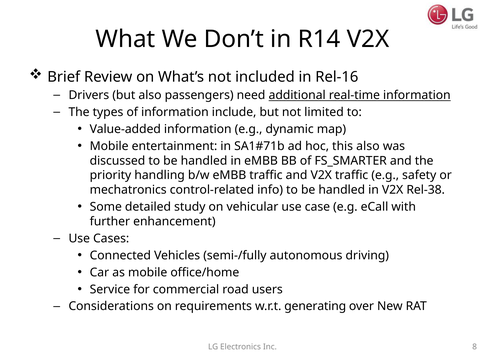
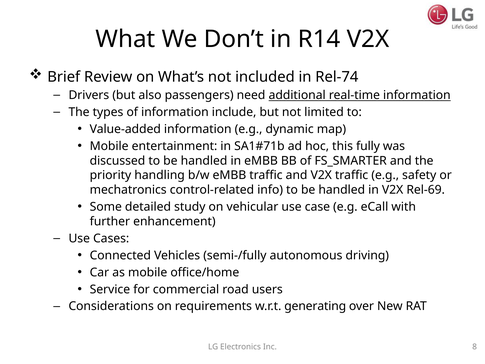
Rel-16: Rel-16 -> Rel-74
this also: also -> fully
Rel-38: Rel-38 -> Rel-69
